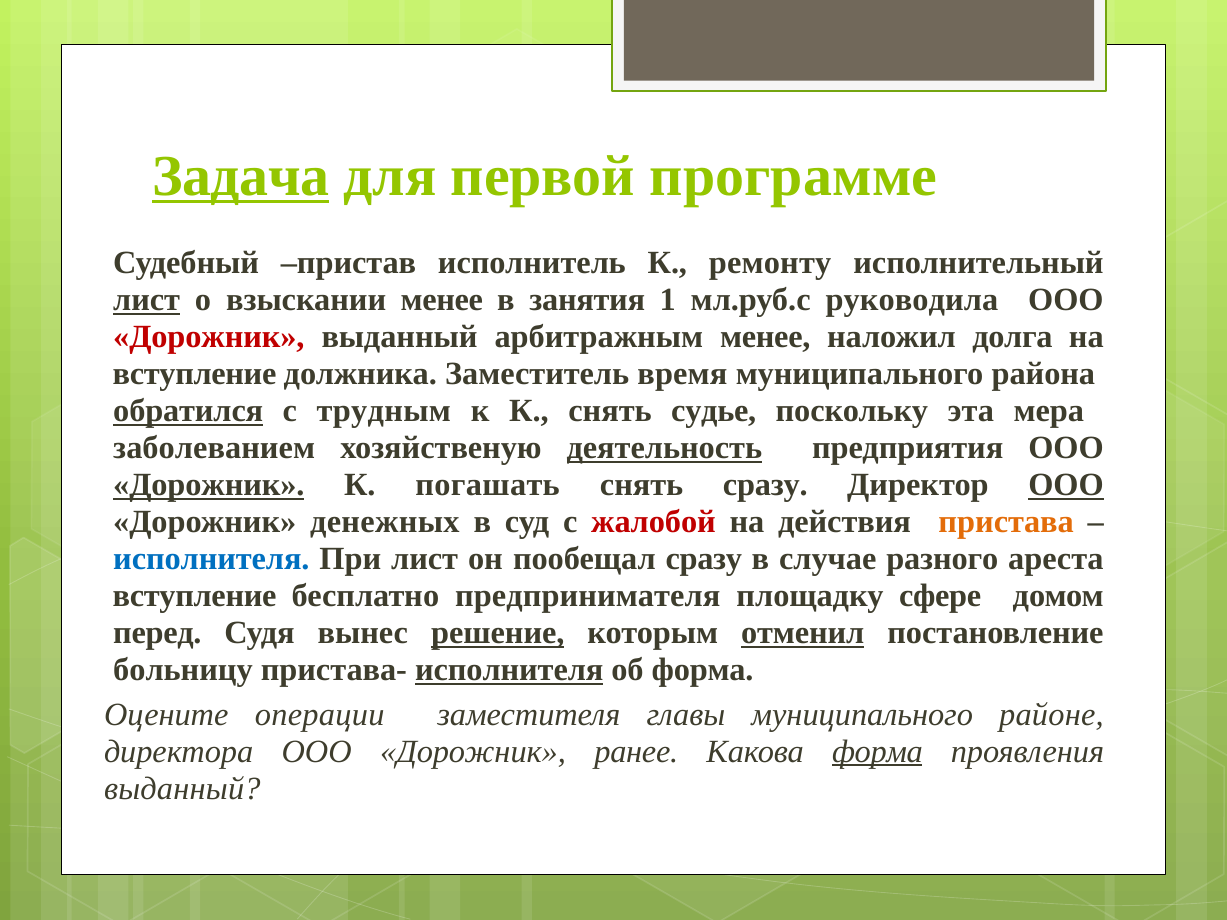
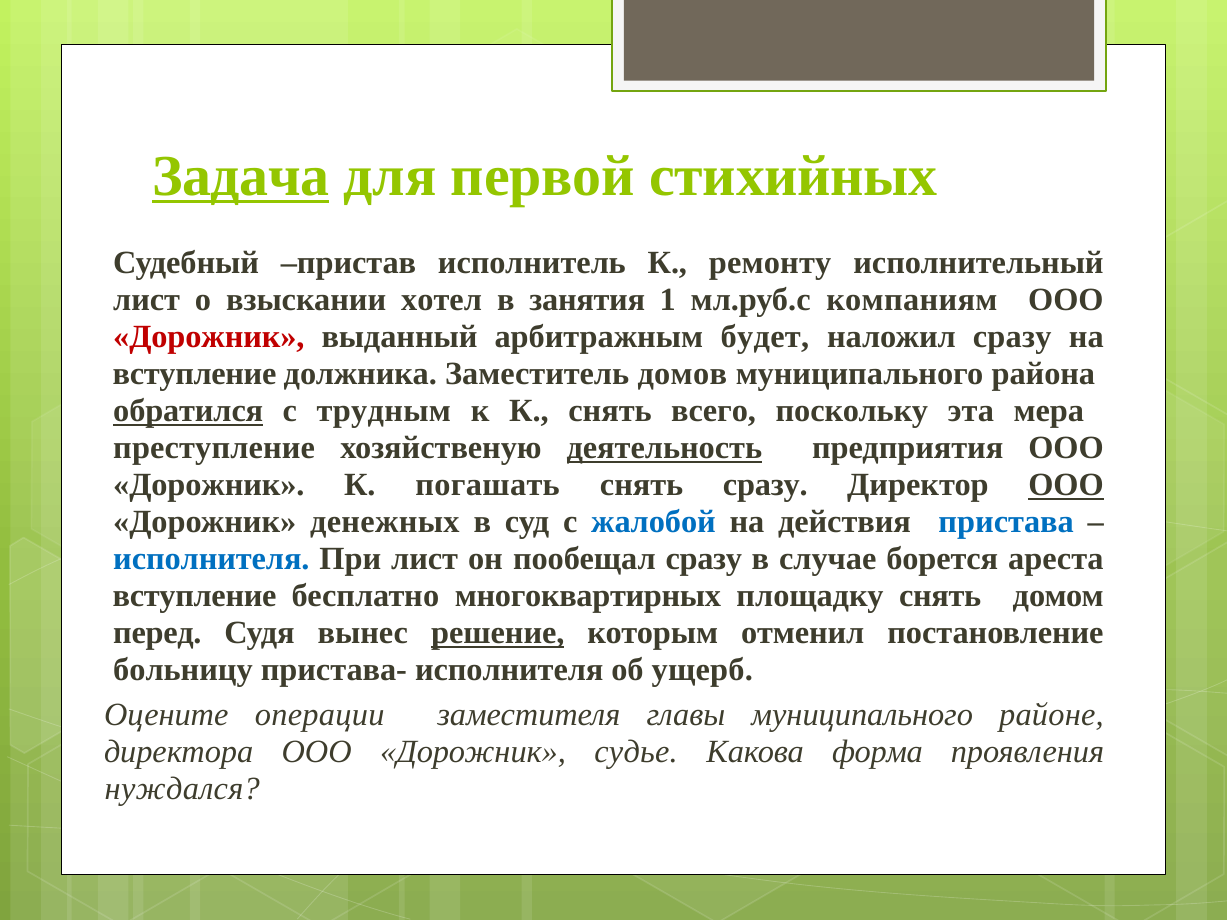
программе: программе -> стихийных
лист at (147, 300) underline: present -> none
взыскании менее: менее -> хотел
руководила: руководила -> компаниям
арбитражным менее: менее -> будет
наложил долга: долга -> сразу
время: время -> домов
судье: судье -> всего
заболеванием: заболеванием -> преступление
Дорожник at (209, 485) underline: present -> none
жалобой colour: red -> blue
пристава colour: orange -> blue
разного: разного -> борется
предпринимателя: предпринимателя -> многоквартирных
площадку сфере: сфере -> снять
отменил underline: present -> none
исполнителя at (509, 670) underline: present -> none
об форма: форма -> ущерб
ранее: ранее -> судье
форма at (877, 752) underline: present -> none
выданный at (182, 789): выданный -> нуждался
